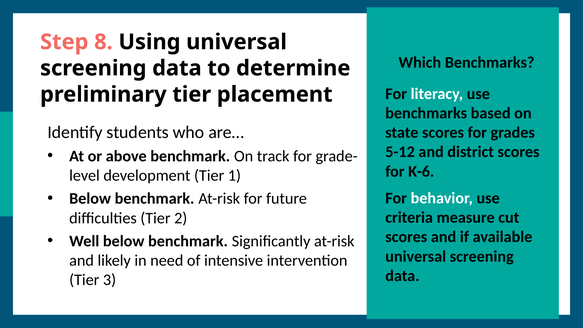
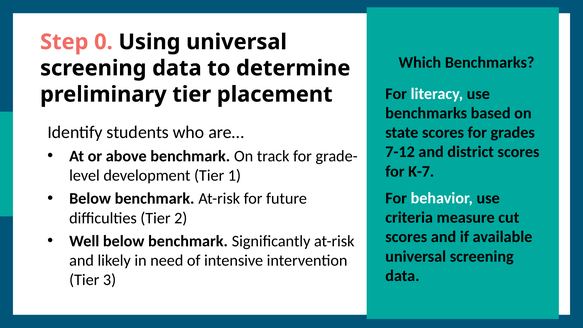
8: 8 -> 0
5-12: 5-12 -> 7-12
K-6: K-6 -> K-7
